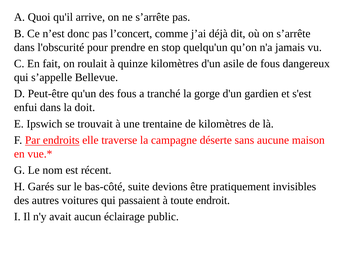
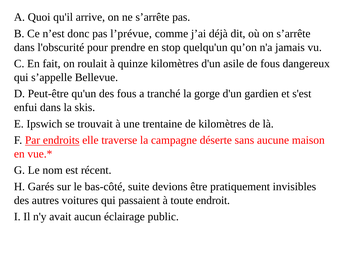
l’concert: l’concert -> l’prévue
doit: doit -> skis
